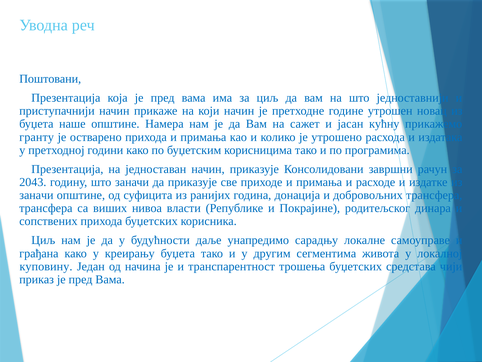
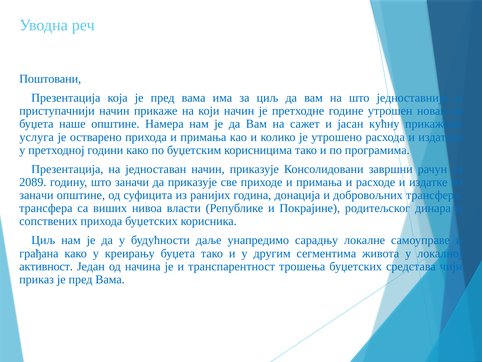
гранту: гранту -> услуга
2043: 2043 -> 2089
куповину: куповину -> активност
